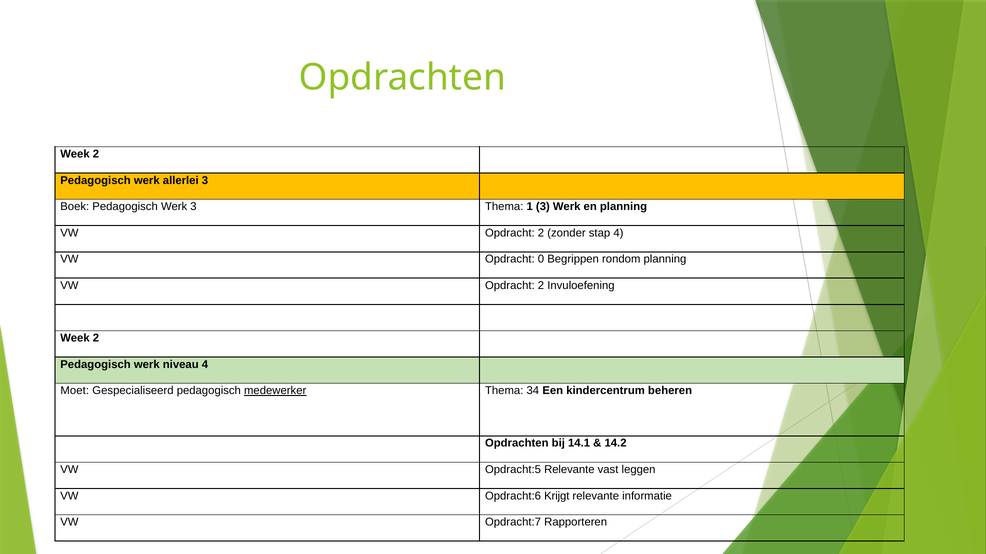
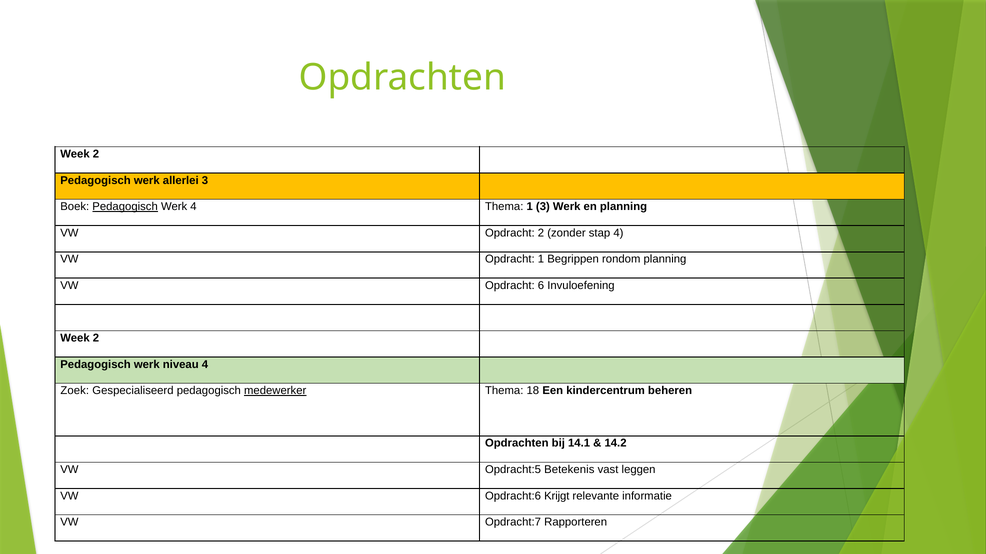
Pedagogisch at (125, 207) underline: none -> present
Werk 3: 3 -> 4
Opdracht 0: 0 -> 1
2 at (541, 286): 2 -> 6
Moet: Moet -> Zoek
34: 34 -> 18
Opdracht:5 Relevante: Relevante -> Betekenis
